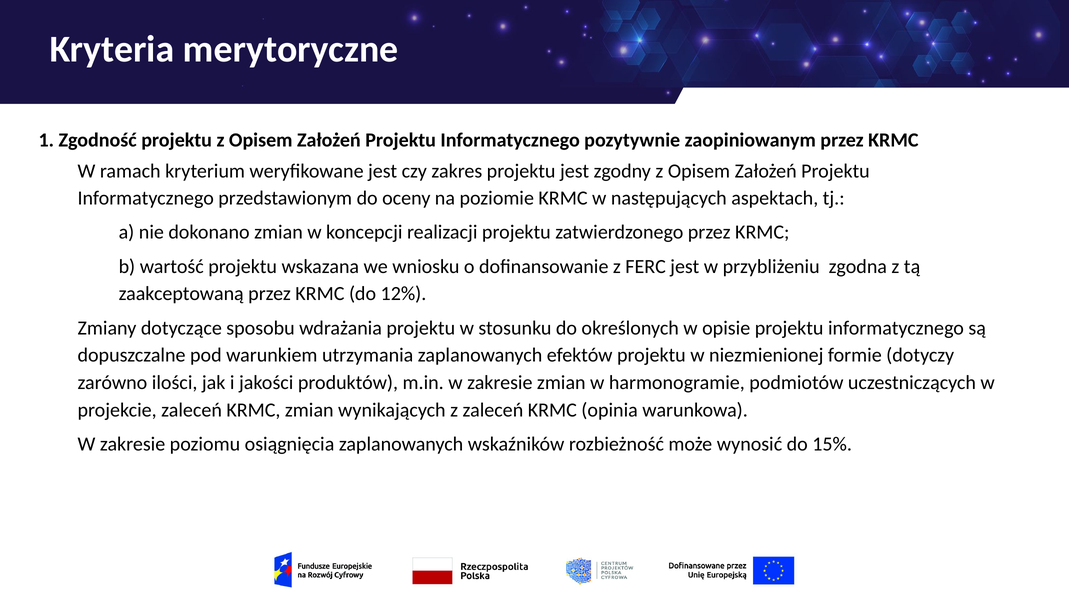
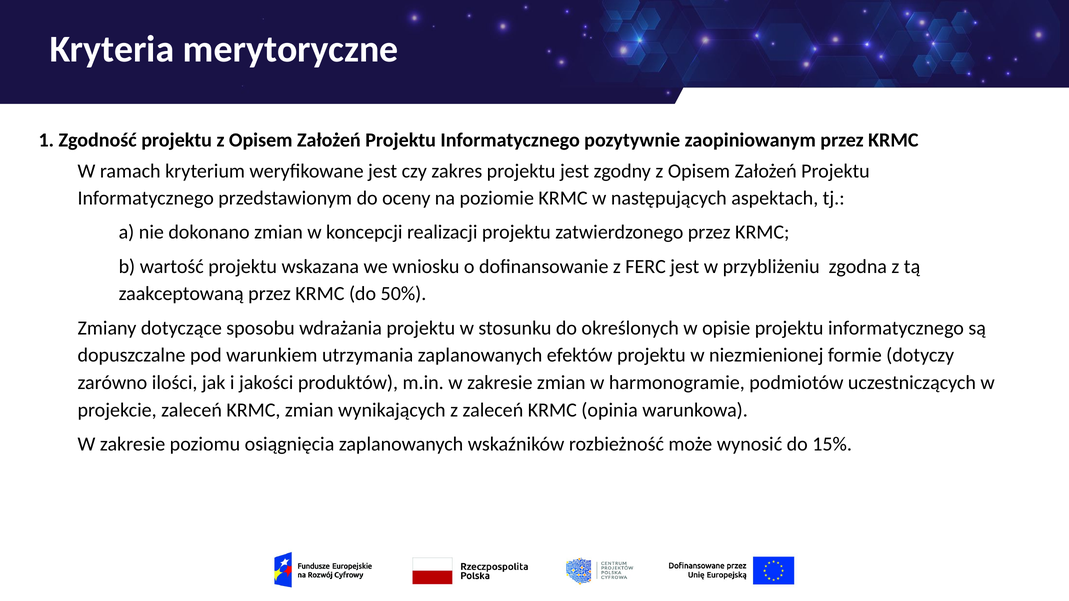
12%: 12% -> 50%
